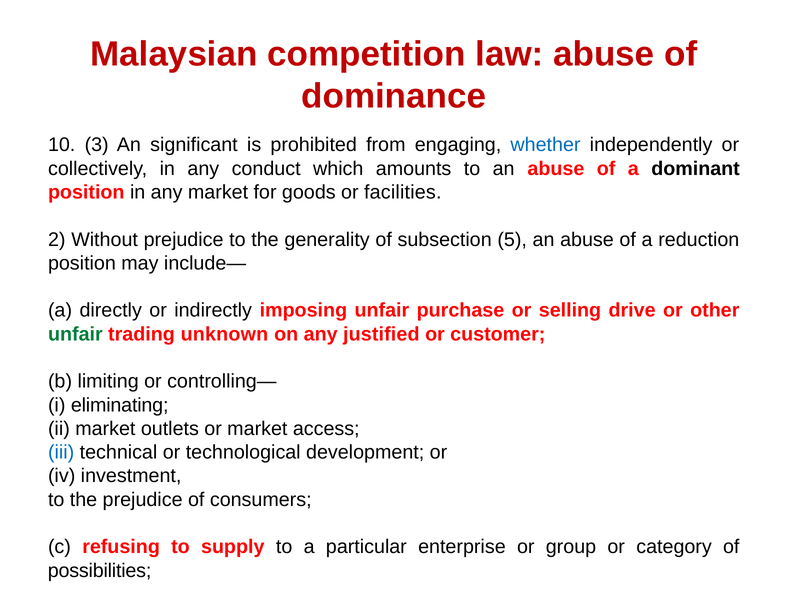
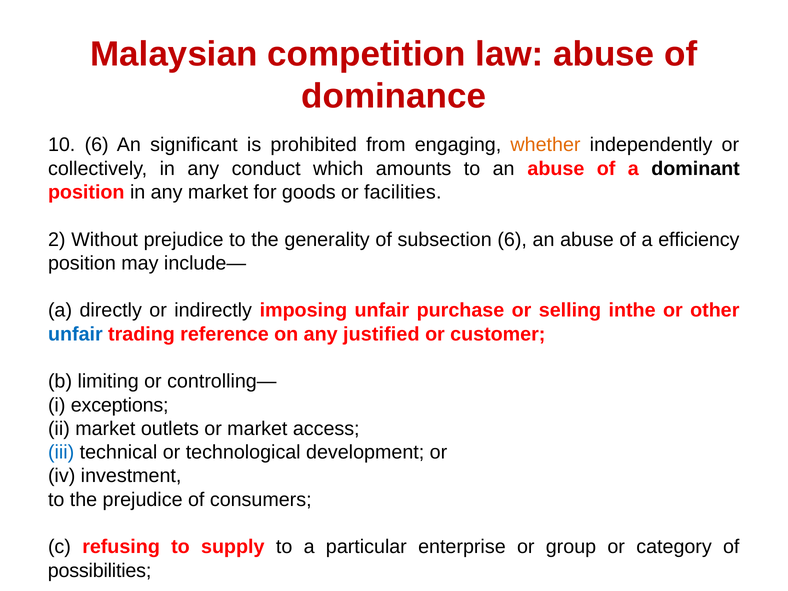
10 3: 3 -> 6
whether colour: blue -> orange
subsection 5: 5 -> 6
reduction: reduction -> efficiency
drive: drive -> inthe
unfair at (75, 334) colour: green -> blue
unknown: unknown -> reference
eliminating: eliminating -> exceptions
